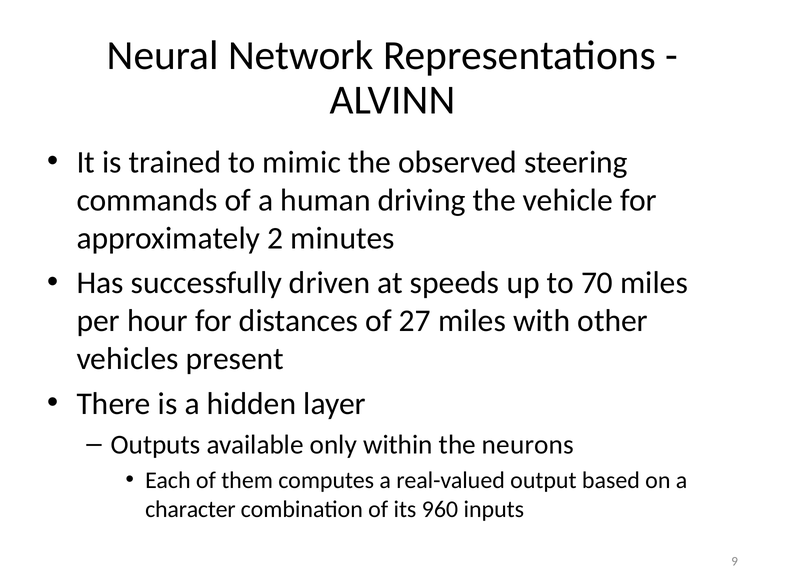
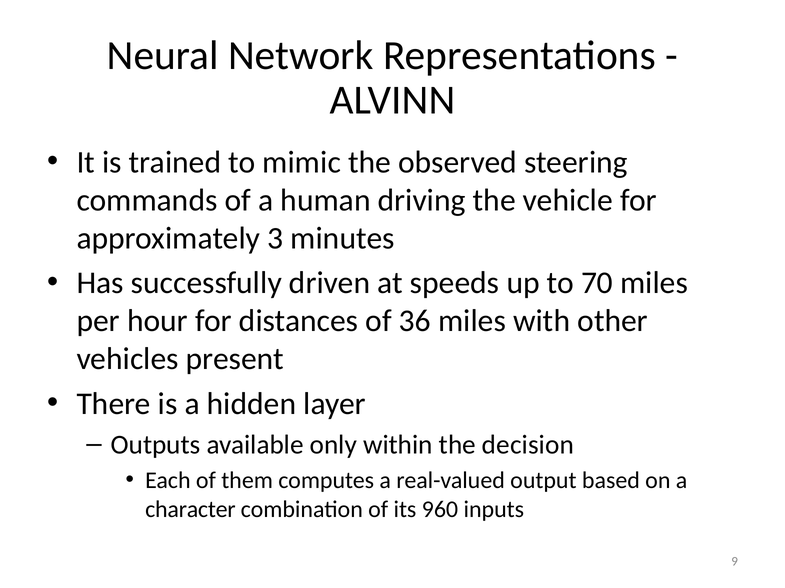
2: 2 -> 3
27: 27 -> 36
neurons: neurons -> decision
